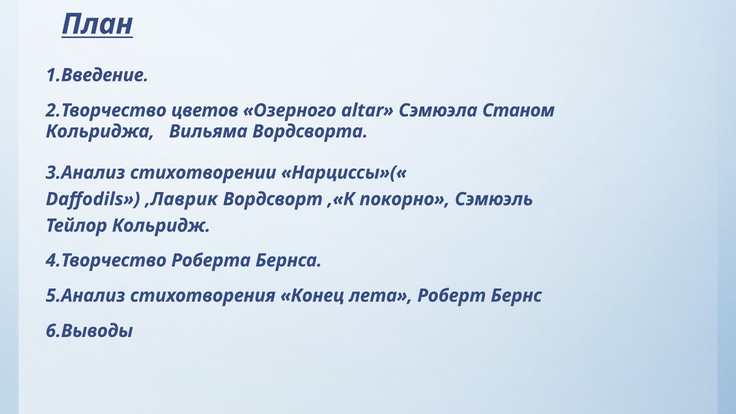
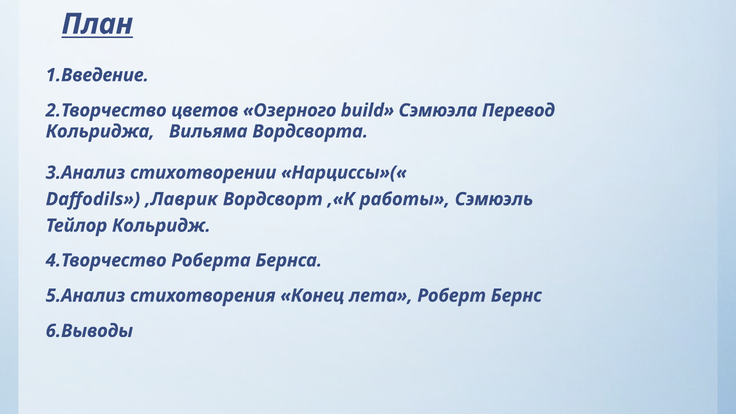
altar: altar -> build
Станом: Станом -> Перевод
покорно: покорно -> работы
